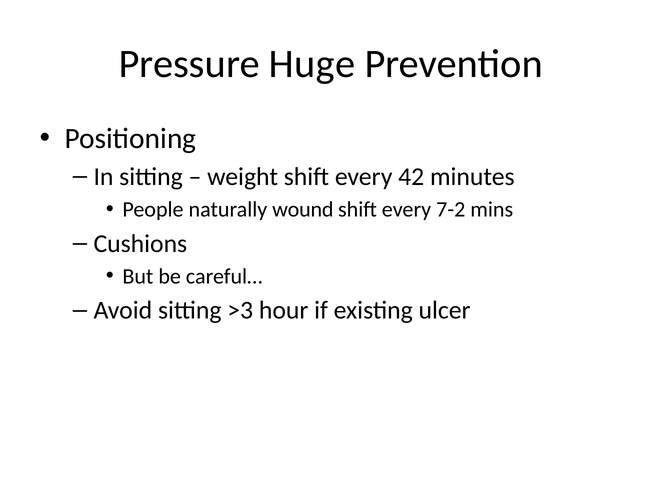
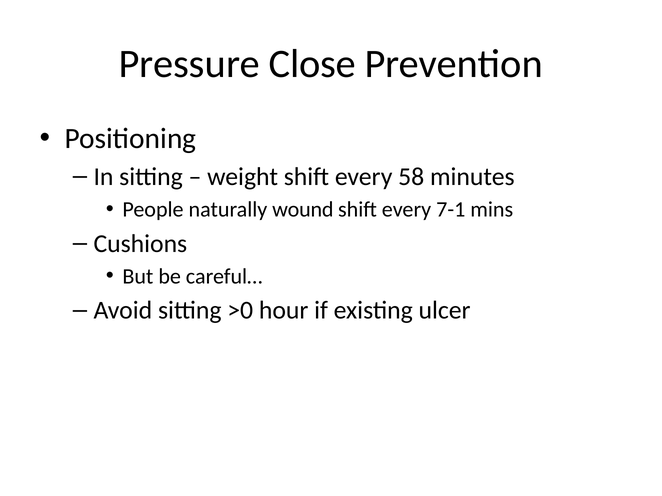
Huge: Huge -> Close
42: 42 -> 58
7-2: 7-2 -> 7-1
>3: >3 -> >0
